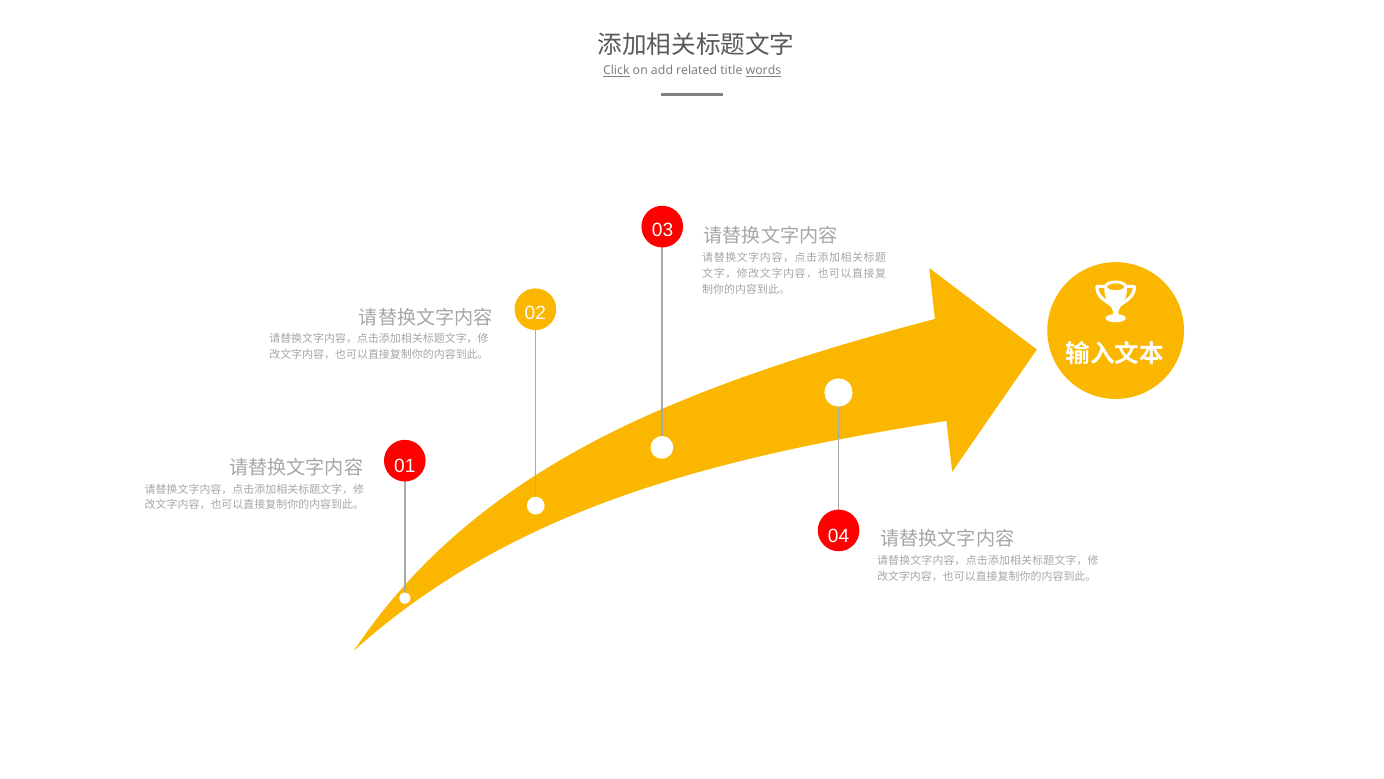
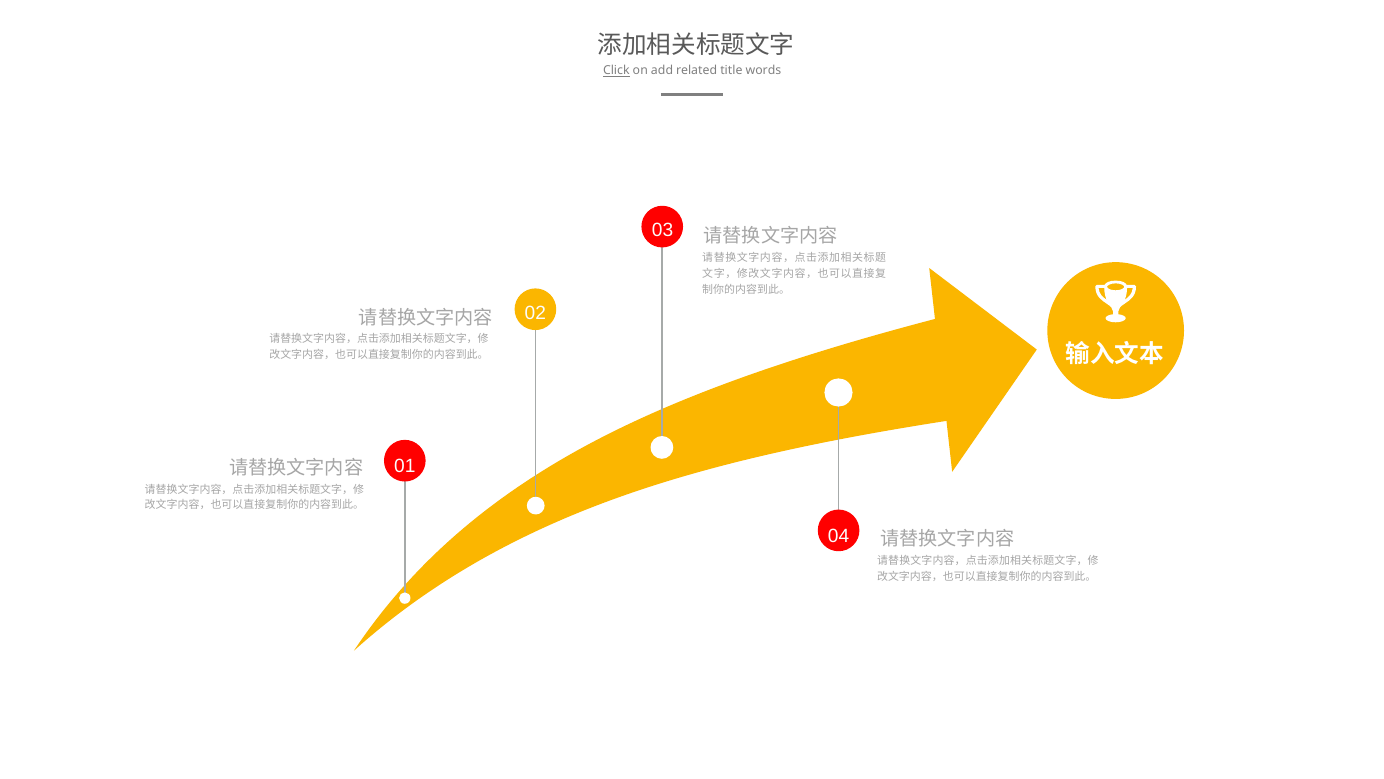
words underline: present -> none
